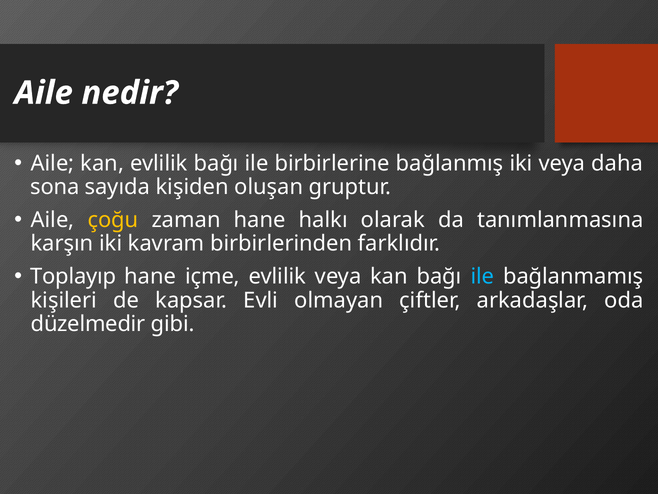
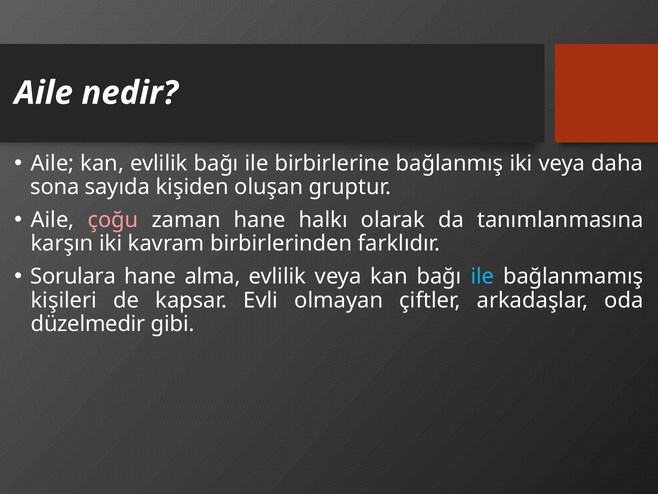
çoğu colour: yellow -> pink
Toplayıp: Toplayıp -> Sorulara
içme: içme -> alma
